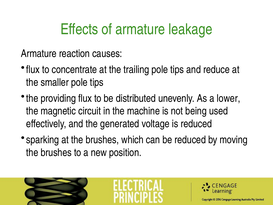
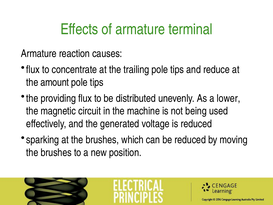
leakage: leakage -> terminal
smaller: smaller -> amount
